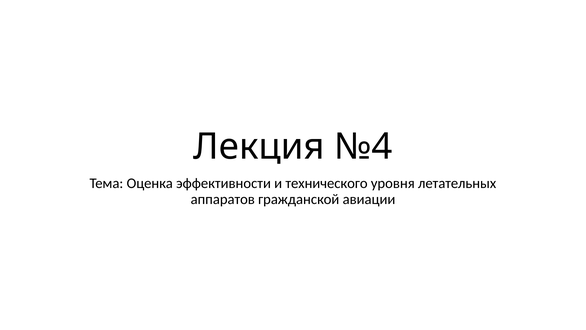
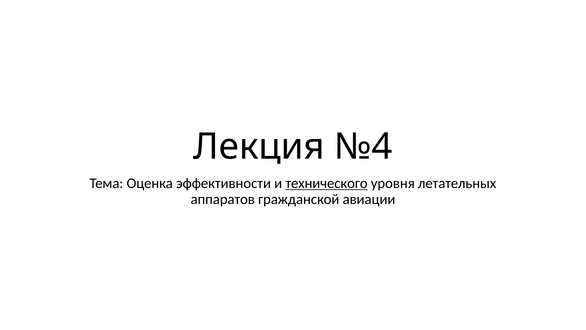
технического underline: none -> present
